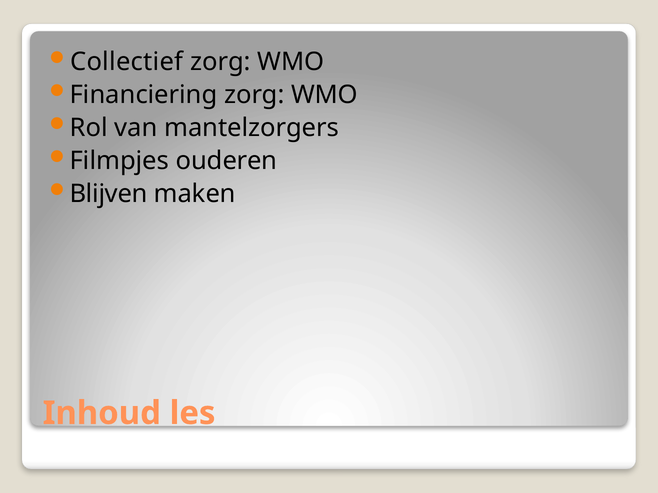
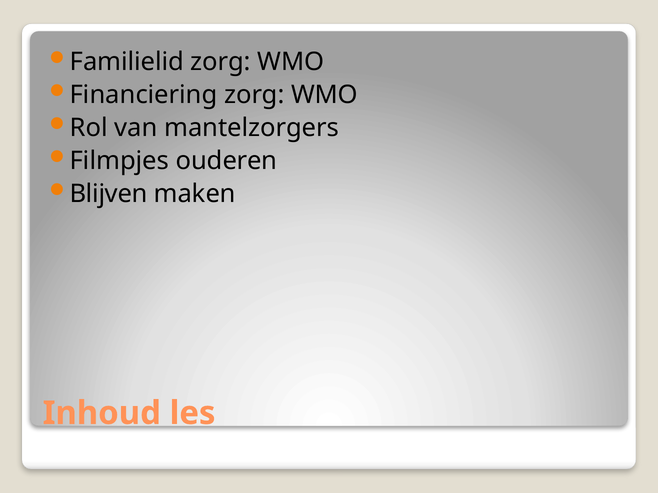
Collectief: Collectief -> Familielid
